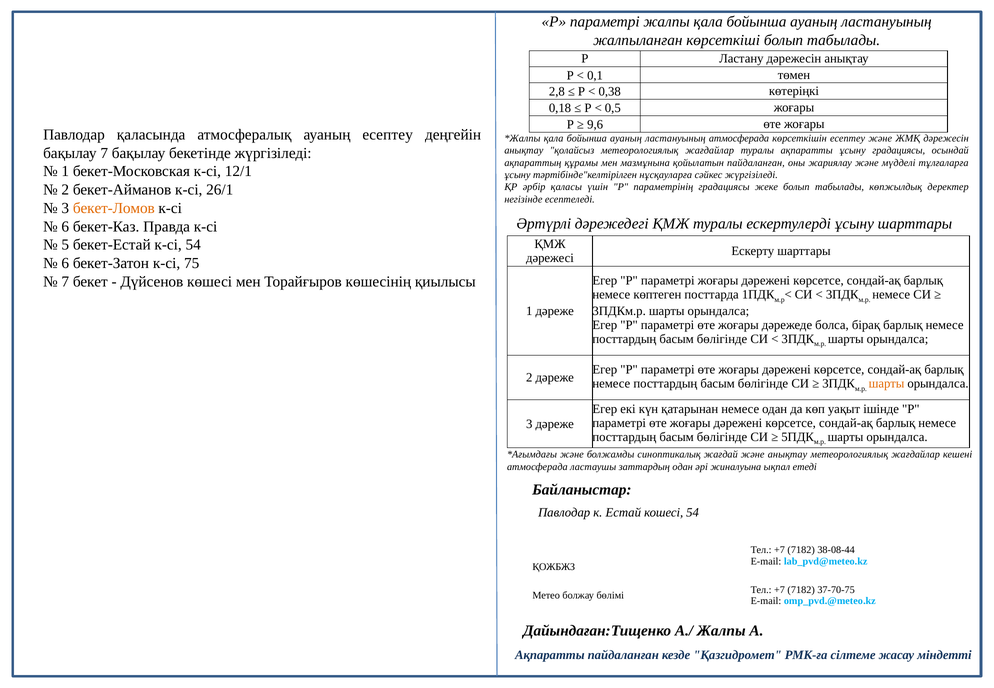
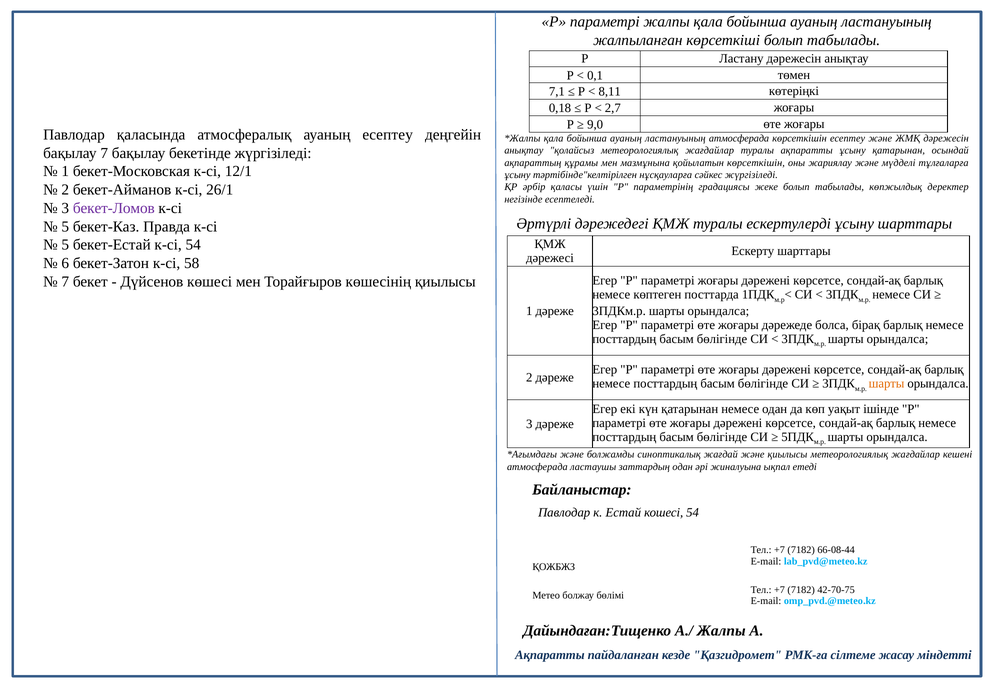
2,8: 2,8 -> 7,1
0,38: 0,38 -> 8,11
0,5: 0,5 -> 2,7
9,6: 9,6 -> 9,0
ұсыну градациясы: градациясы -> қатарынан
қойылатын пайдаланған: пайдаланған -> көрсеткішін
бекет-Ломов colour: orange -> purple
6 at (65, 227): 6 -> 5
75: 75 -> 58
және анықтау: анықтау -> қиылысы
38-08-44: 38-08-44 -> 66-08-44
37-70-75: 37-70-75 -> 42-70-75
